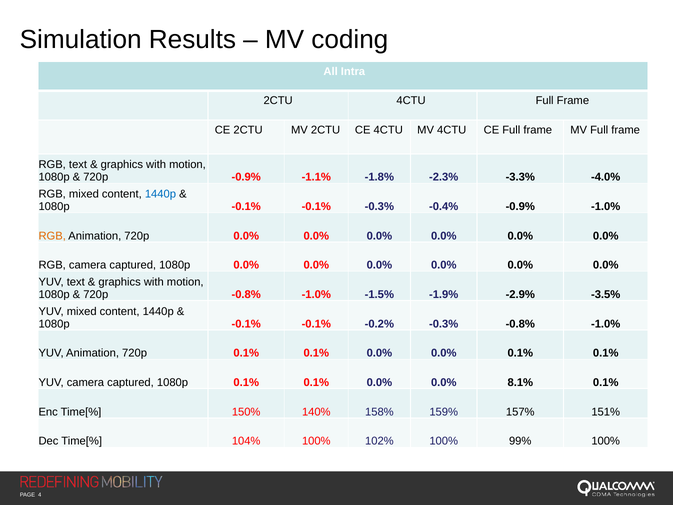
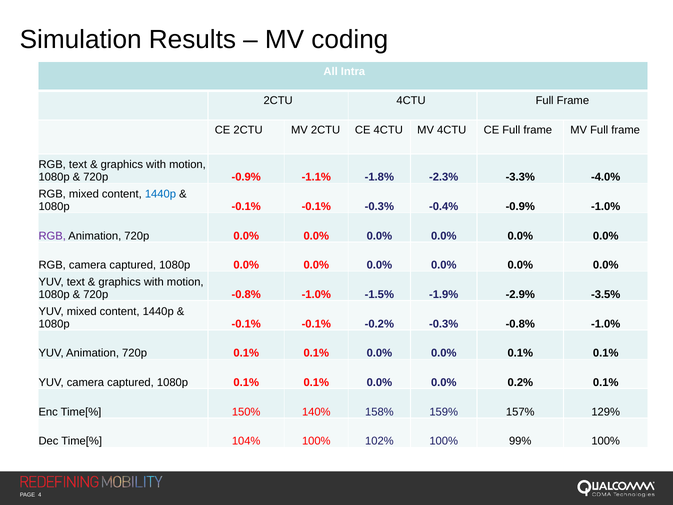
RGB at (52, 236) colour: orange -> purple
8.1%: 8.1% -> 0.2%
151%: 151% -> 129%
